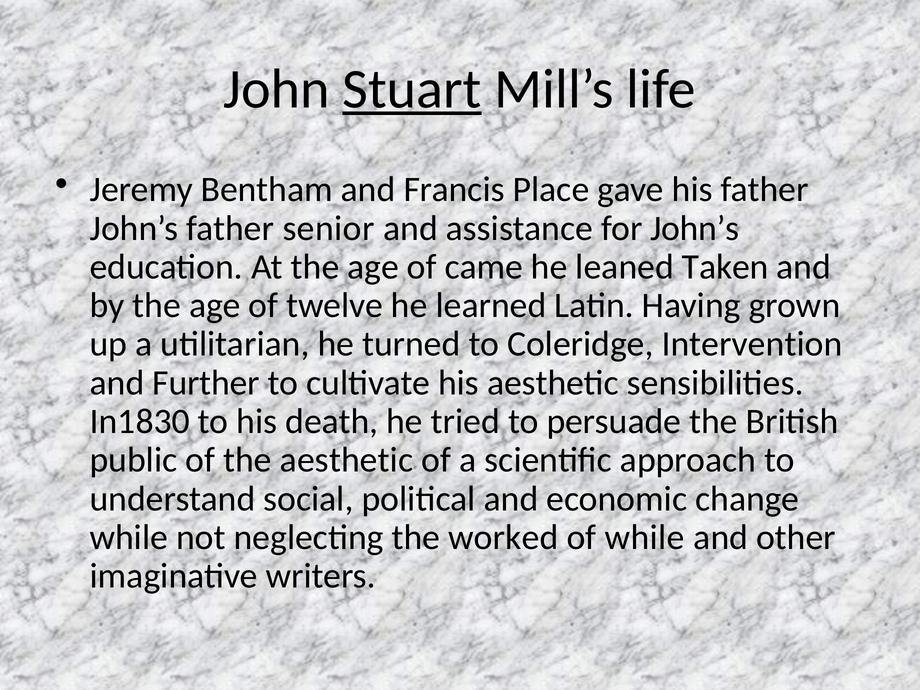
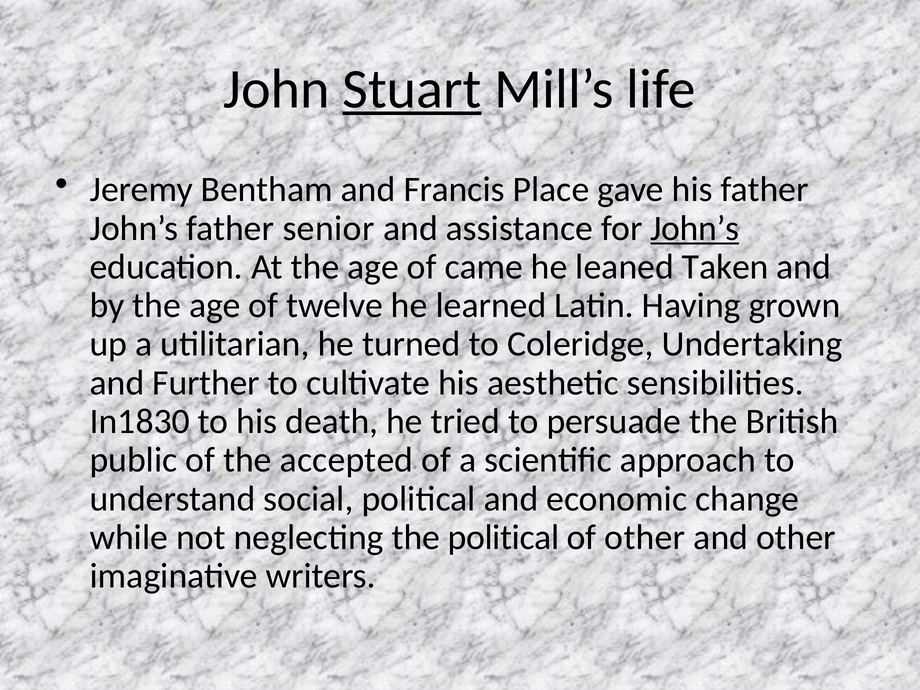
John’s at (695, 228) underline: none -> present
Intervention: Intervention -> Undertaking
the aesthetic: aesthetic -> accepted
the worked: worked -> political
of while: while -> other
